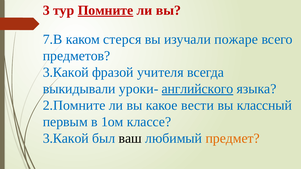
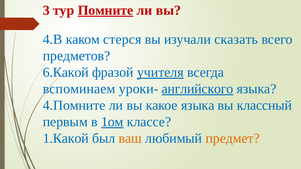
7.В: 7.В -> 4.В
пожаре: пожаре -> сказать
3.Какой at (66, 72): 3.Какой -> 6.Какой
учителя underline: none -> present
выкидывали: выкидывали -> вспоминаем
2.Помните: 2.Помните -> 4.Помните
какое вести: вести -> языка
1ом underline: none -> present
3.Какой at (66, 139): 3.Какой -> 1.Какой
ваш colour: black -> orange
